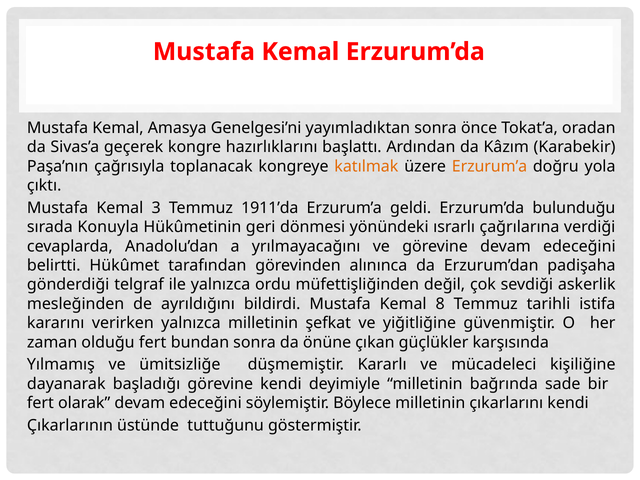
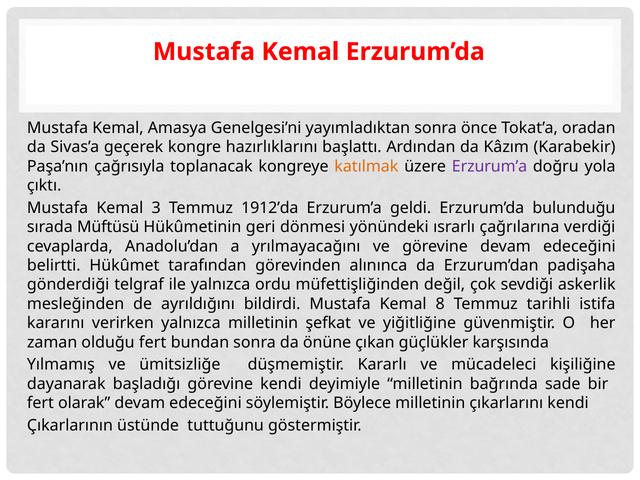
Erzurum’a at (490, 166) colour: orange -> purple
1911’da: 1911’da -> 1912’da
Konuyla: Konuyla -> Müftüsü
